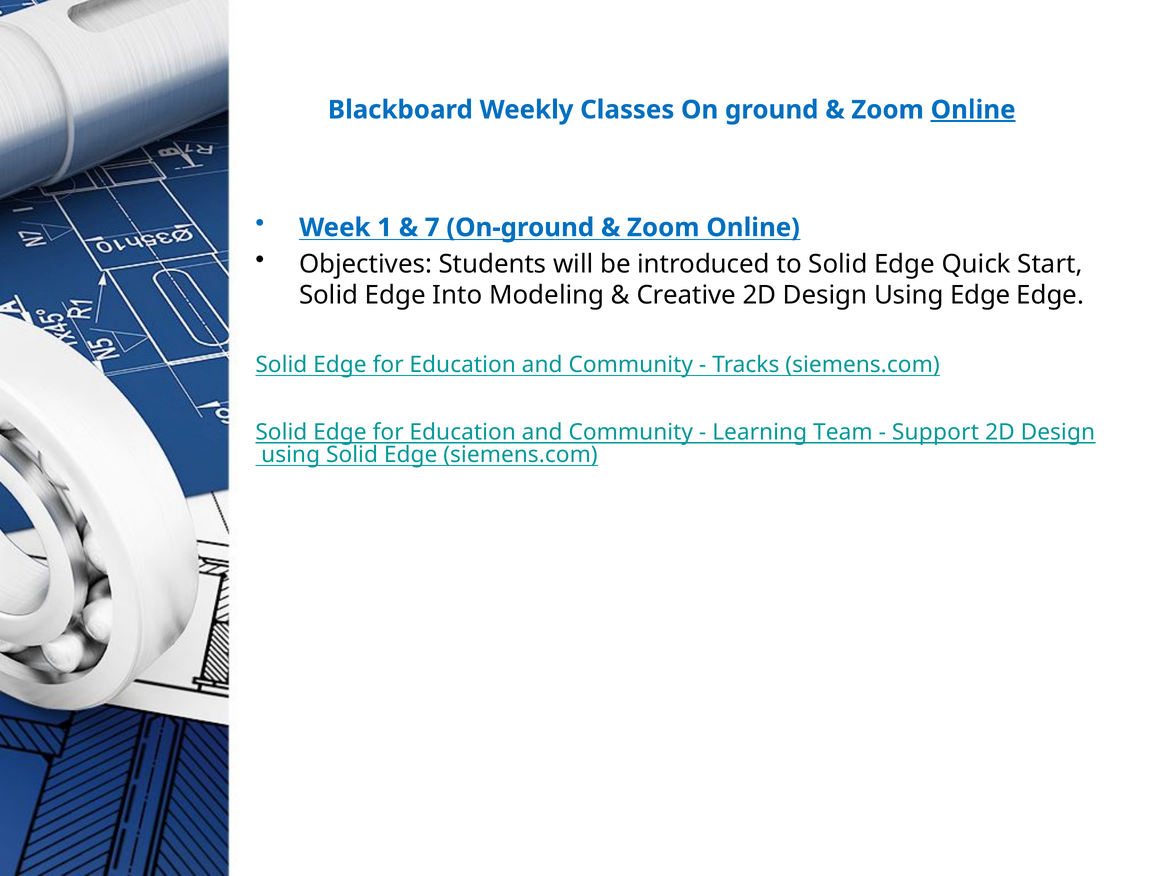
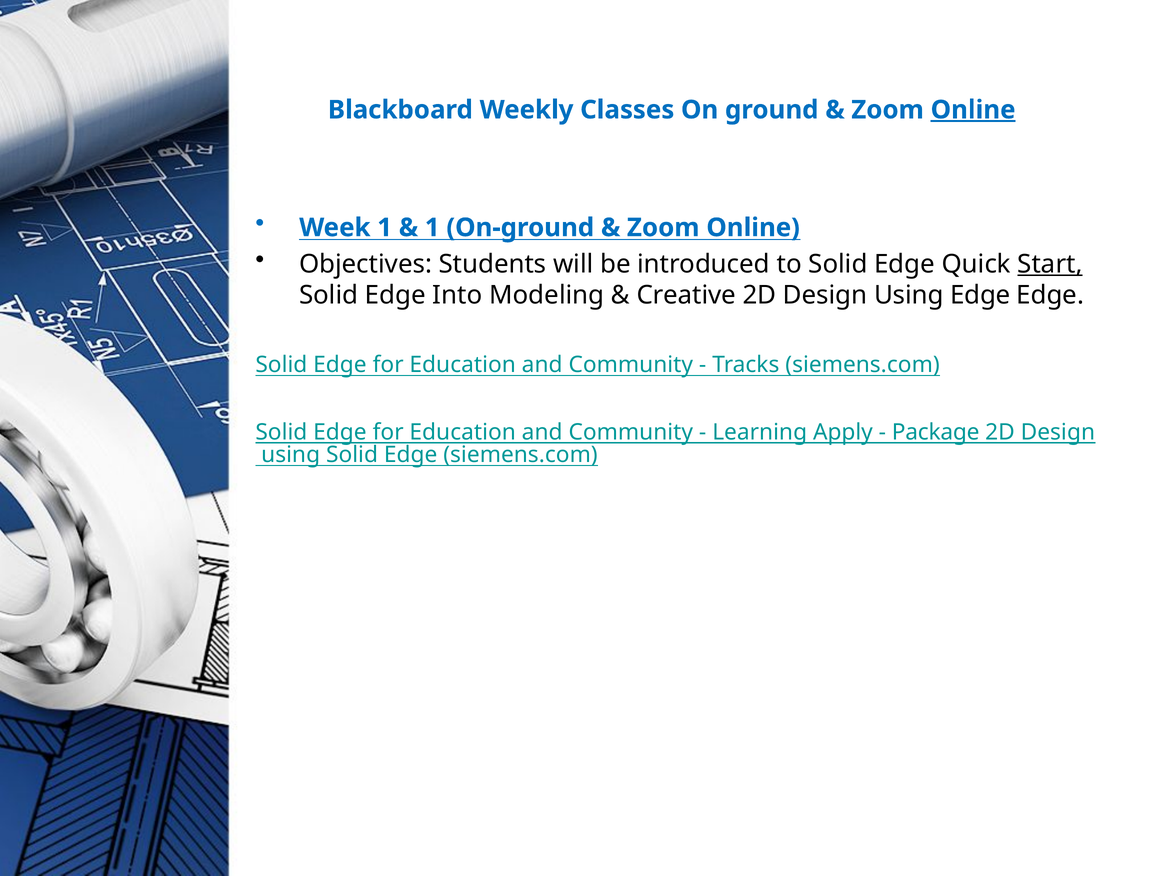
7 at (432, 228): 7 -> 1
Start underline: none -> present
Team: Team -> Apply
Support: Support -> Package
